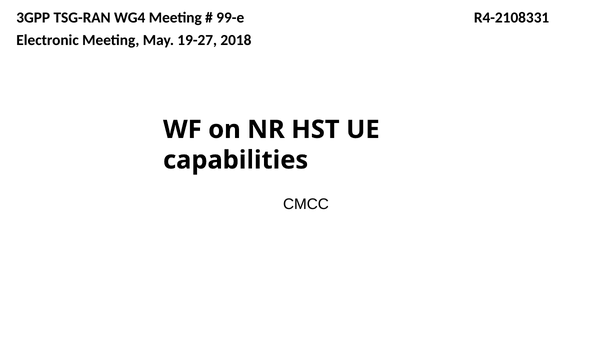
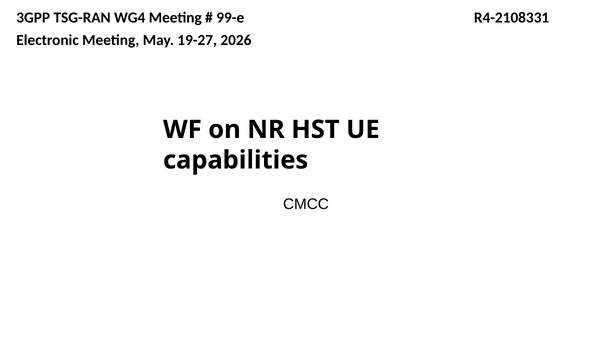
2018: 2018 -> 2026
